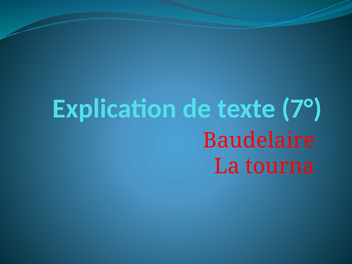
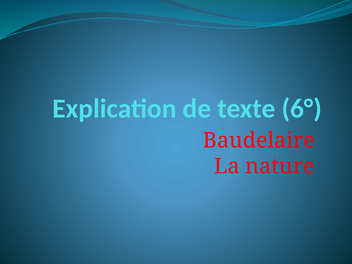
7°: 7° -> 6°
tourna: tourna -> nature
